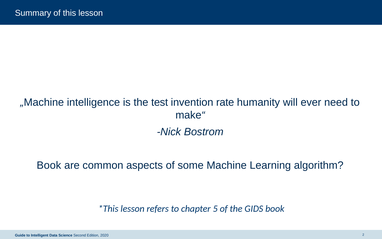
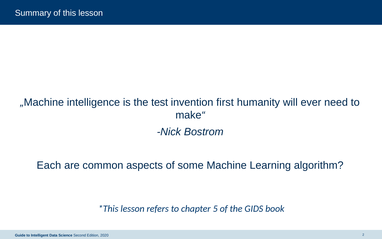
rate: rate -> first
Book at (49, 165): Book -> Each
